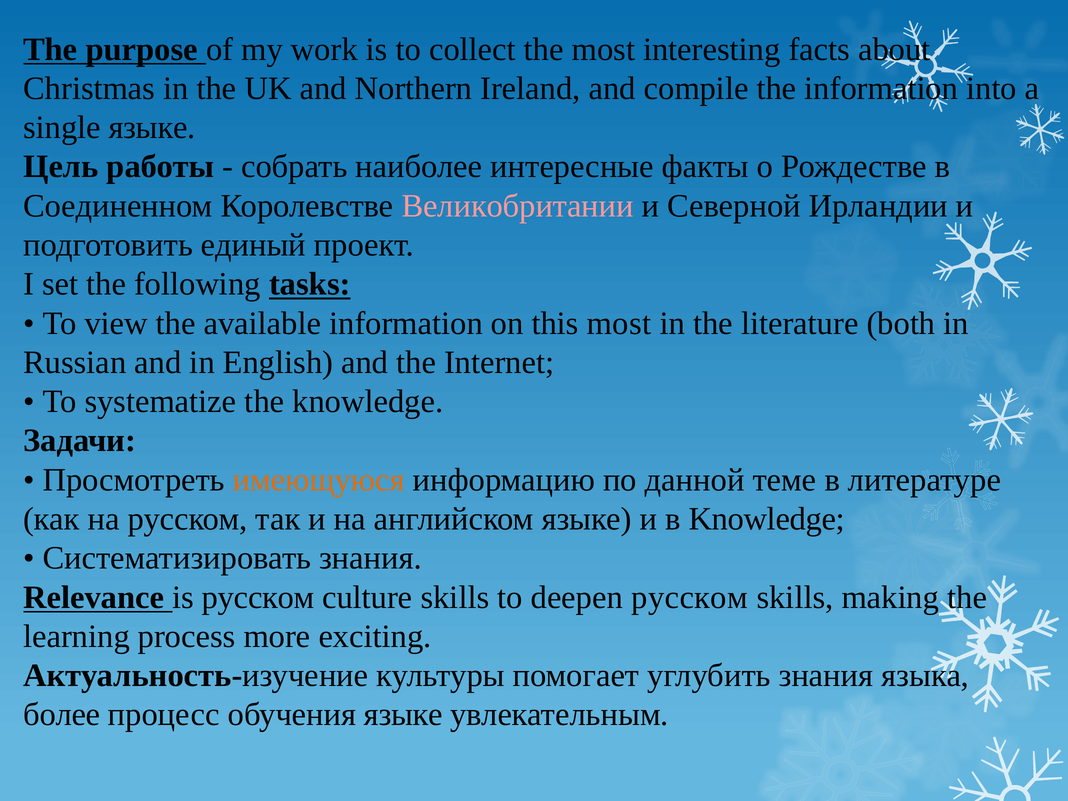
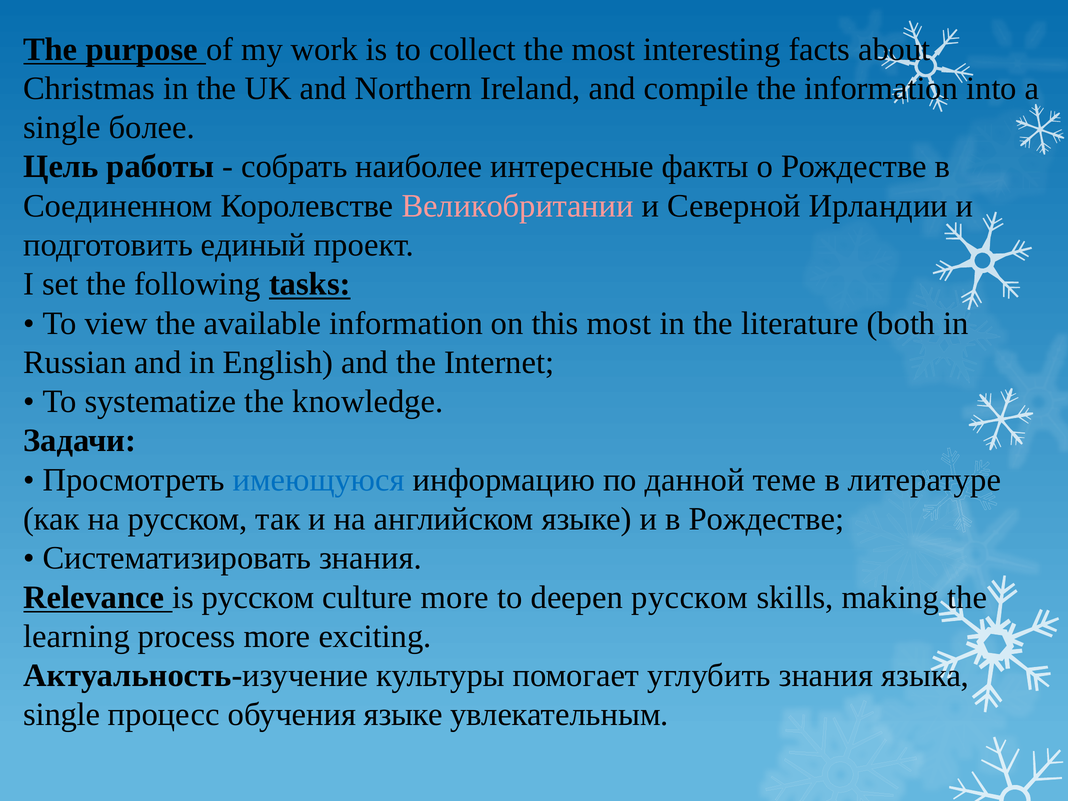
single языке: языке -> более
имеющуюся colour: orange -> blue
в Knowledge: Knowledge -> Рождестве
culture skills: skills -> more
более at (62, 715): более -> single
